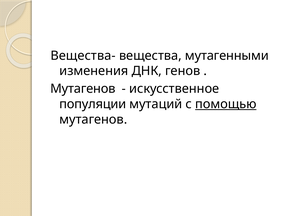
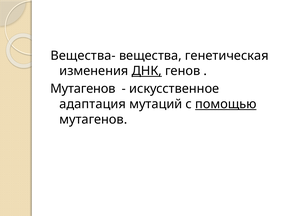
мутагенными: мутагенными -> генетическая
ДНК underline: none -> present
популяции: популяции -> адаптация
